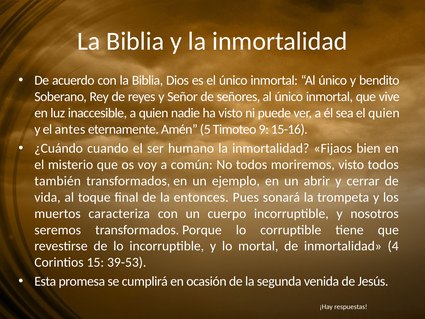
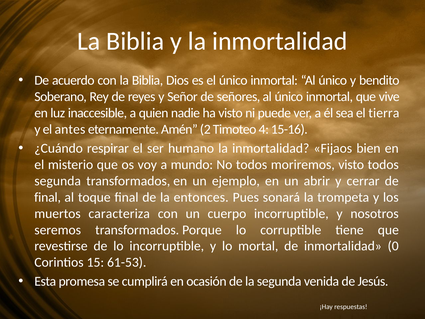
el quien: quien -> tierra
5: 5 -> 2
9: 9 -> 4
cuando: cuando -> respirar
común: común -> mundo
también at (58, 181): también -> segunda
vida at (47, 197): vida -> final
4: 4 -> 0
39-53: 39-53 -> 61-53
